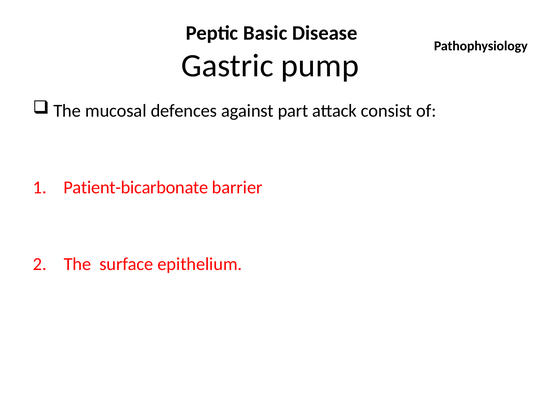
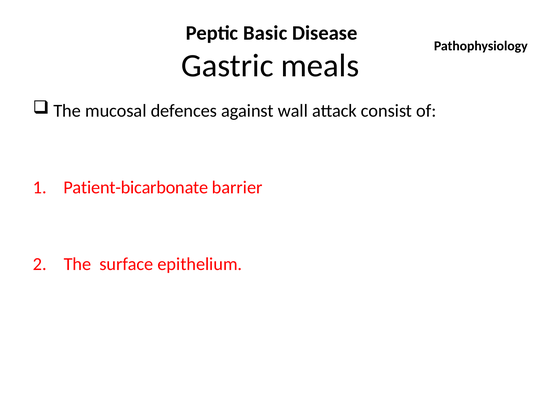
pump: pump -> meals
part: part -> wall
